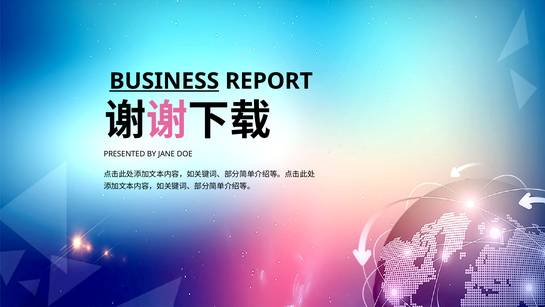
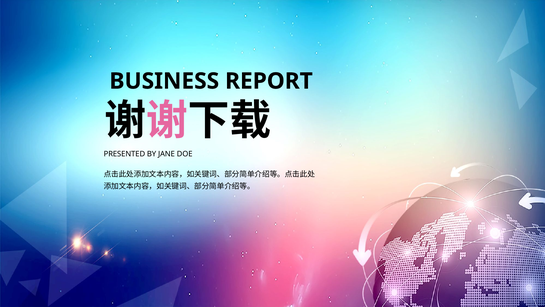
BUSINESS underline: present -> none
